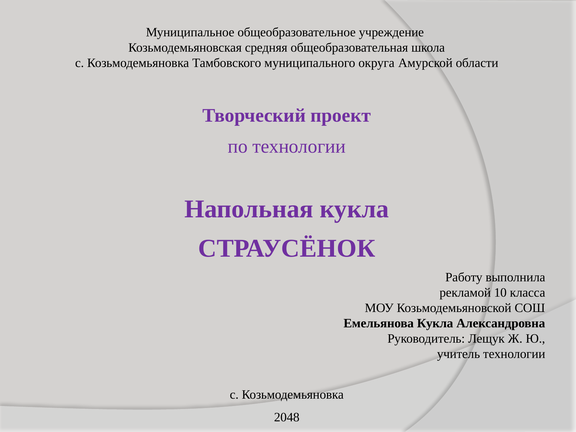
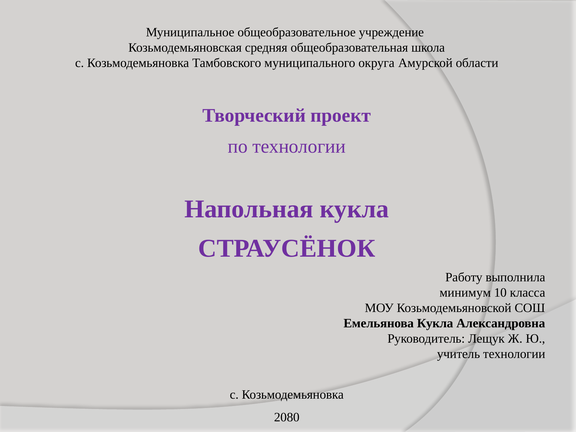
рекламой: рекламой -> минимум
2048: 2048 -> 2080
